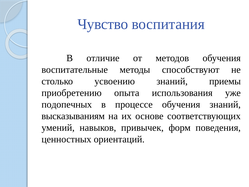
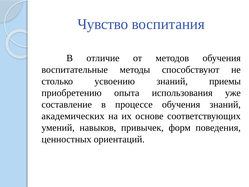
подопечных: подопечных -> составление
высказываниям: высказываниям -> академических
